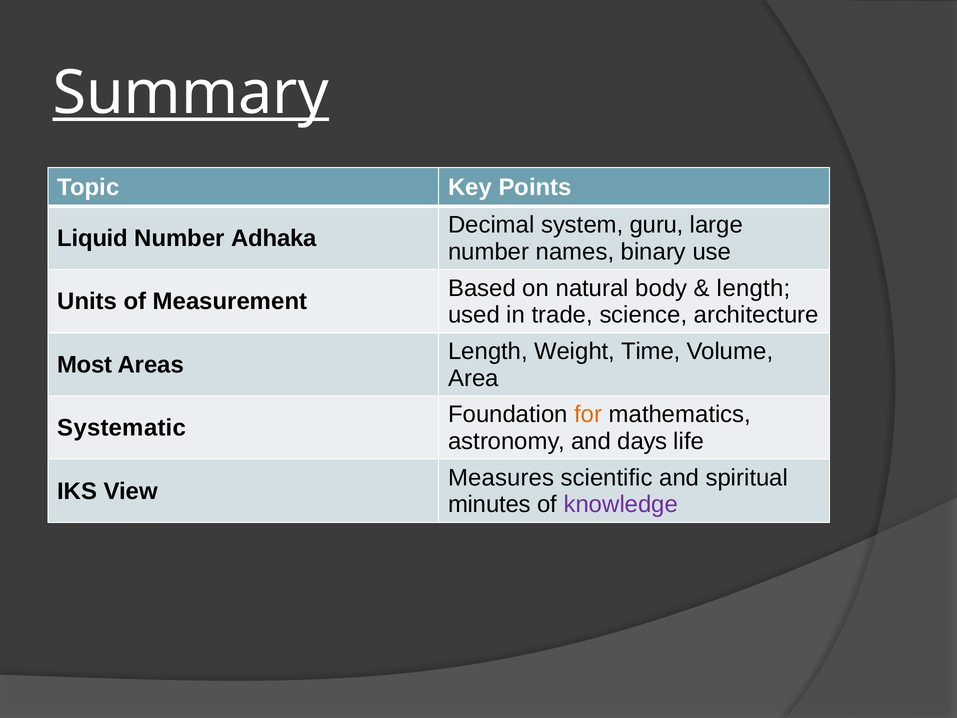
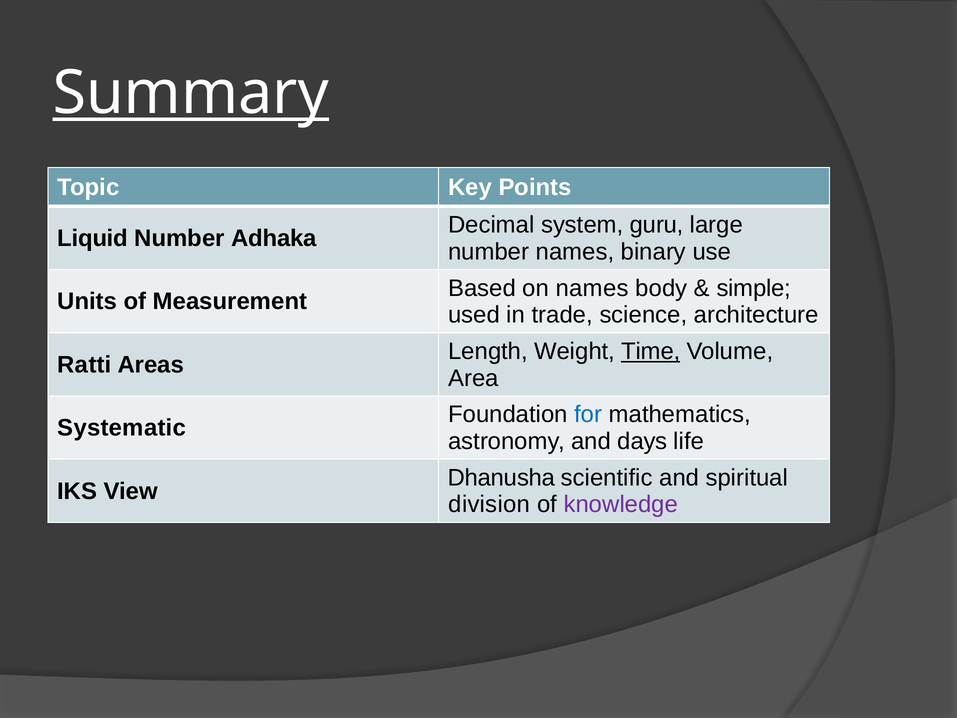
on natural: natural -> names
length at (754, 288): length -> simple
Time underline: none -> present
Most: Most -> Ratti
for colour: orange -> blue
Measures: Measures -> Dhanusha
minutes: minutes -> division
